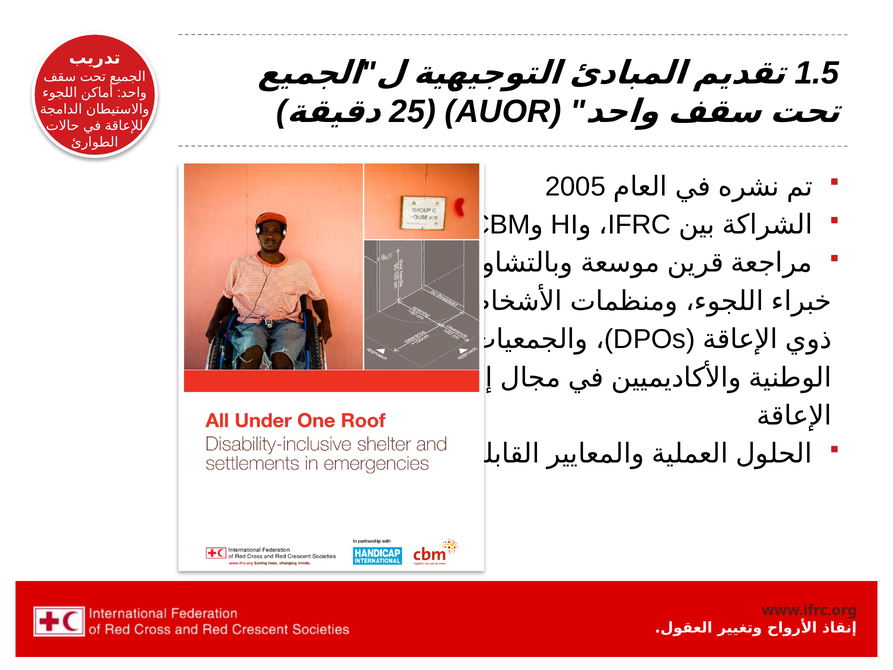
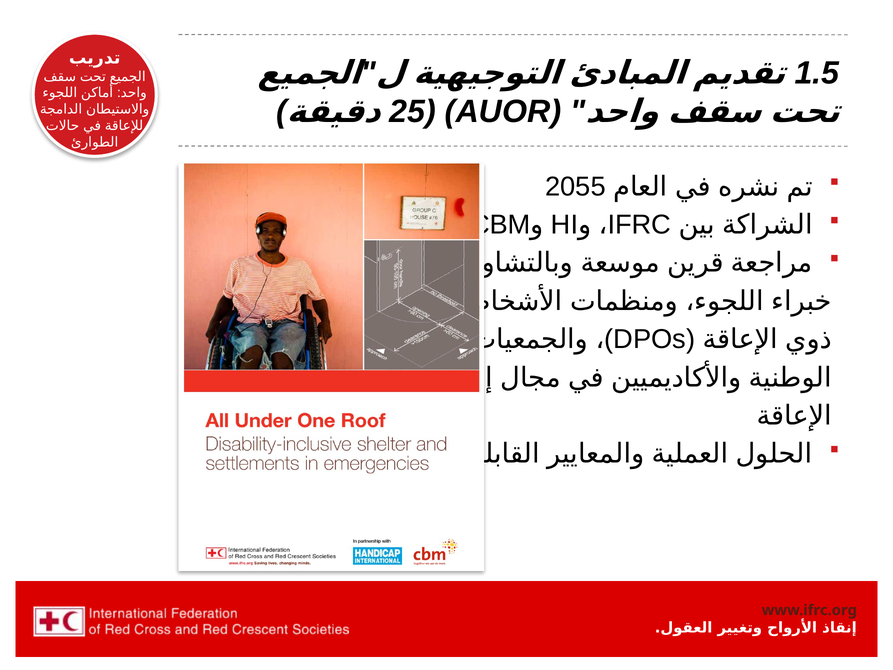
2005: 2005 -> 2055
